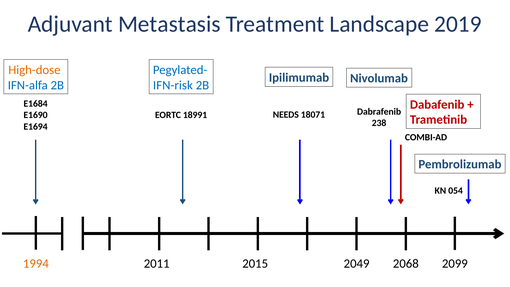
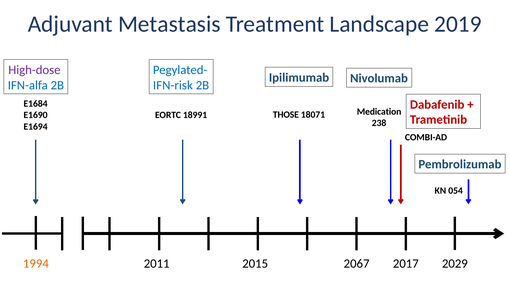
High-dose colour: orange -> purple
NEEDS: NEEDS -> THOSE
Dabrafenib: Dabrafenib -> Medication
2099: 2099 -> 2029
2049: 2049 -> 2067
2068: 2068 -> 2017
